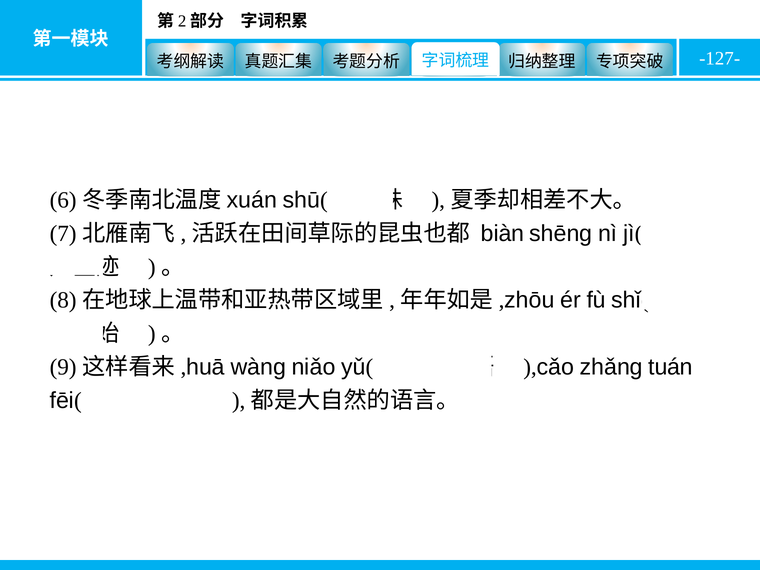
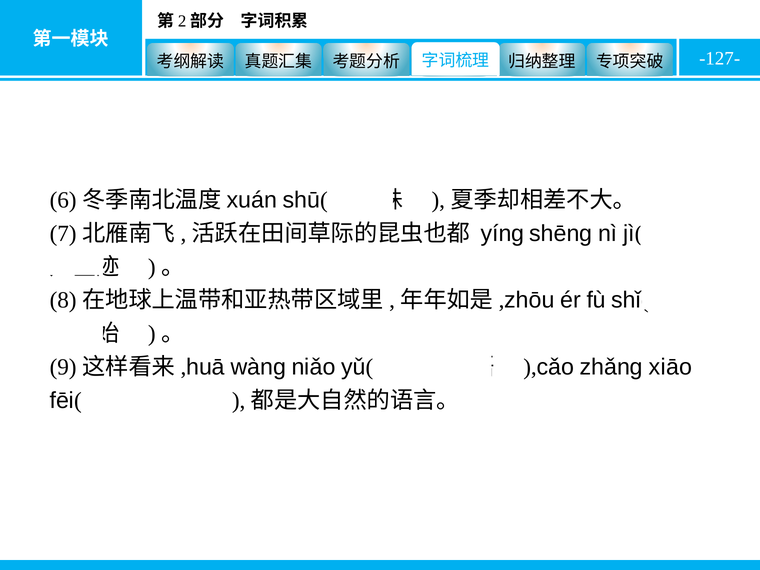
biàn: biàn -> yíng
tuán: tuán -> xiāo
